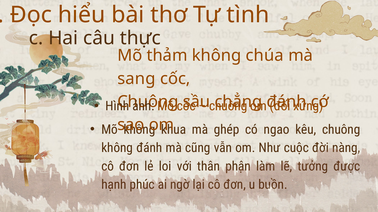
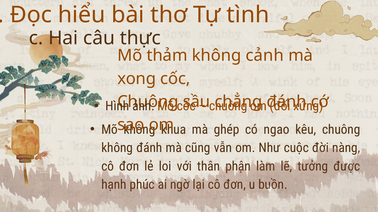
chúa: chúa -> cảnh
sang: sang -> xong
